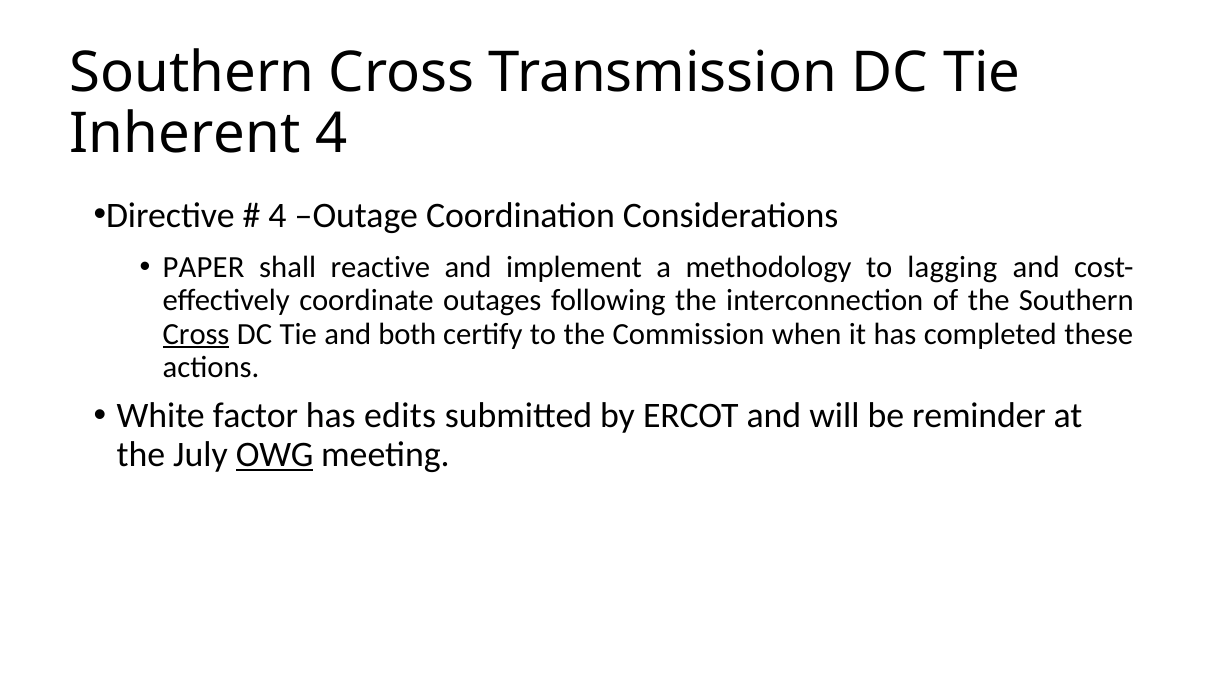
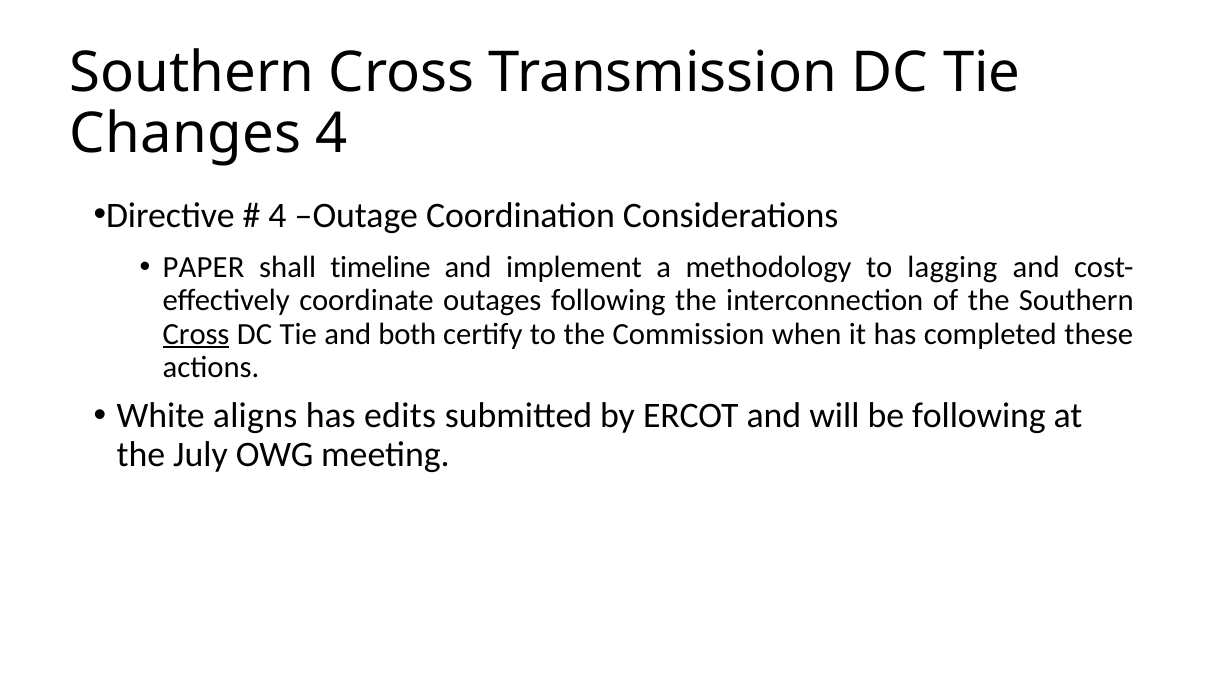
Inherent: Inherent -> Changes
reactive: reactive -> timeline
factor: factor -> aligns
be reminder: reminder -> following
OWG underline: present -> none
